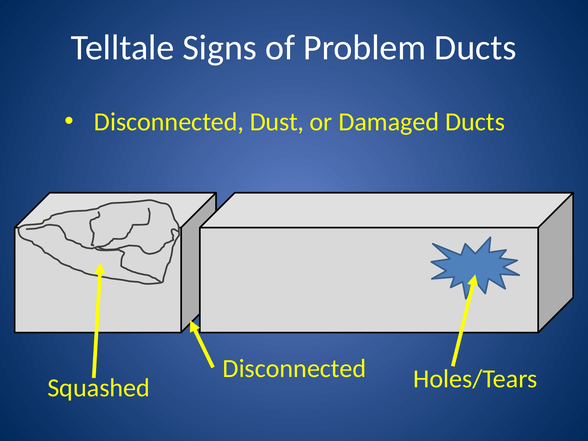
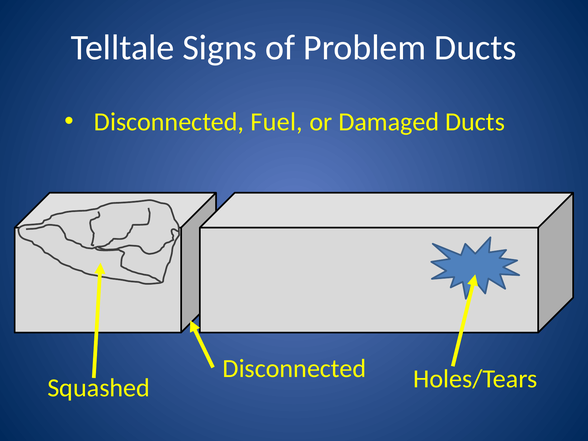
Dust: Dust -> Fuel
